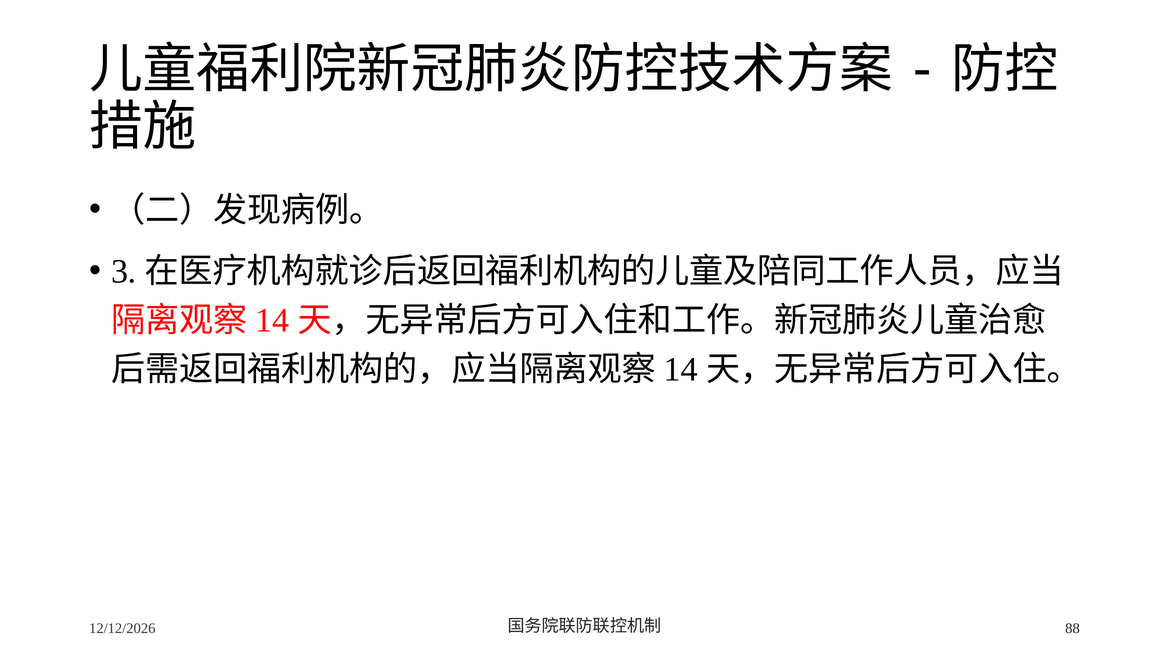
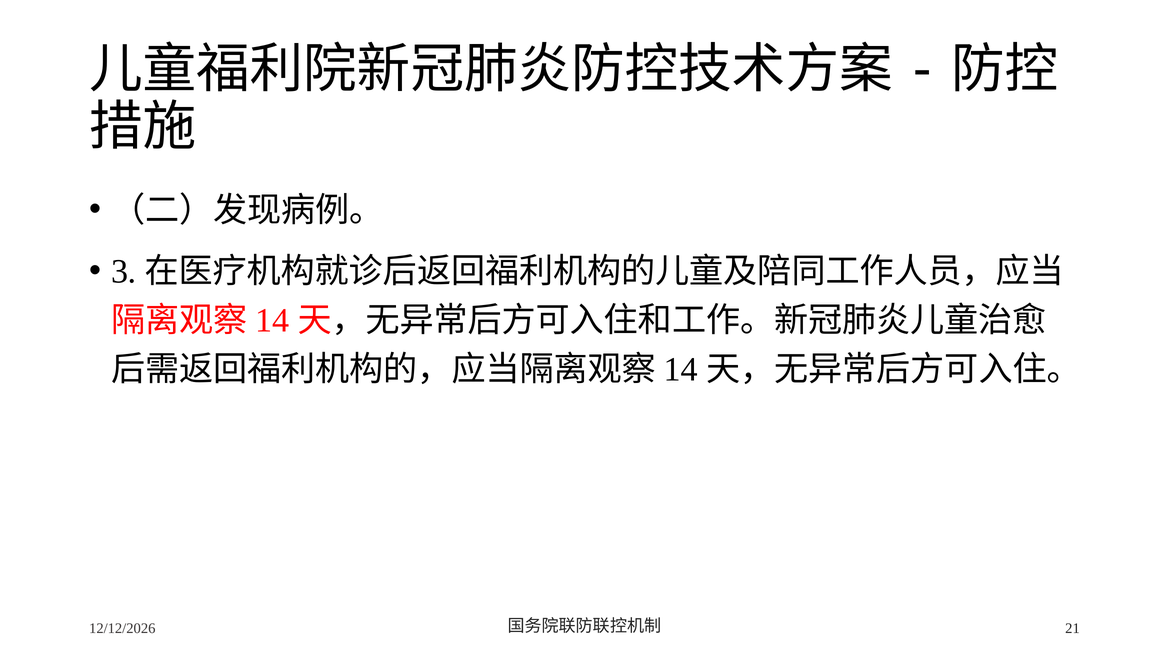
88: 88 -> 21
